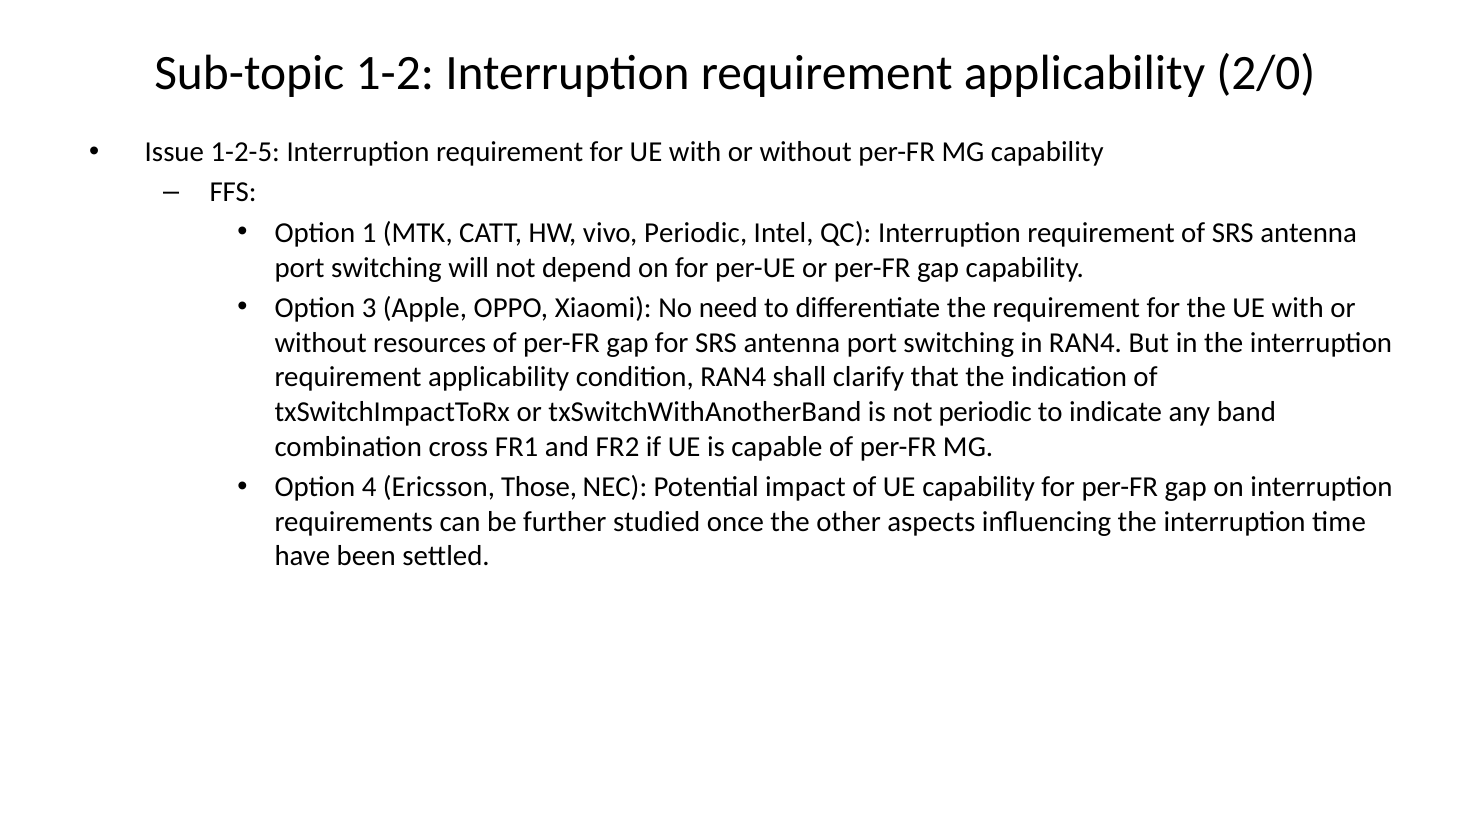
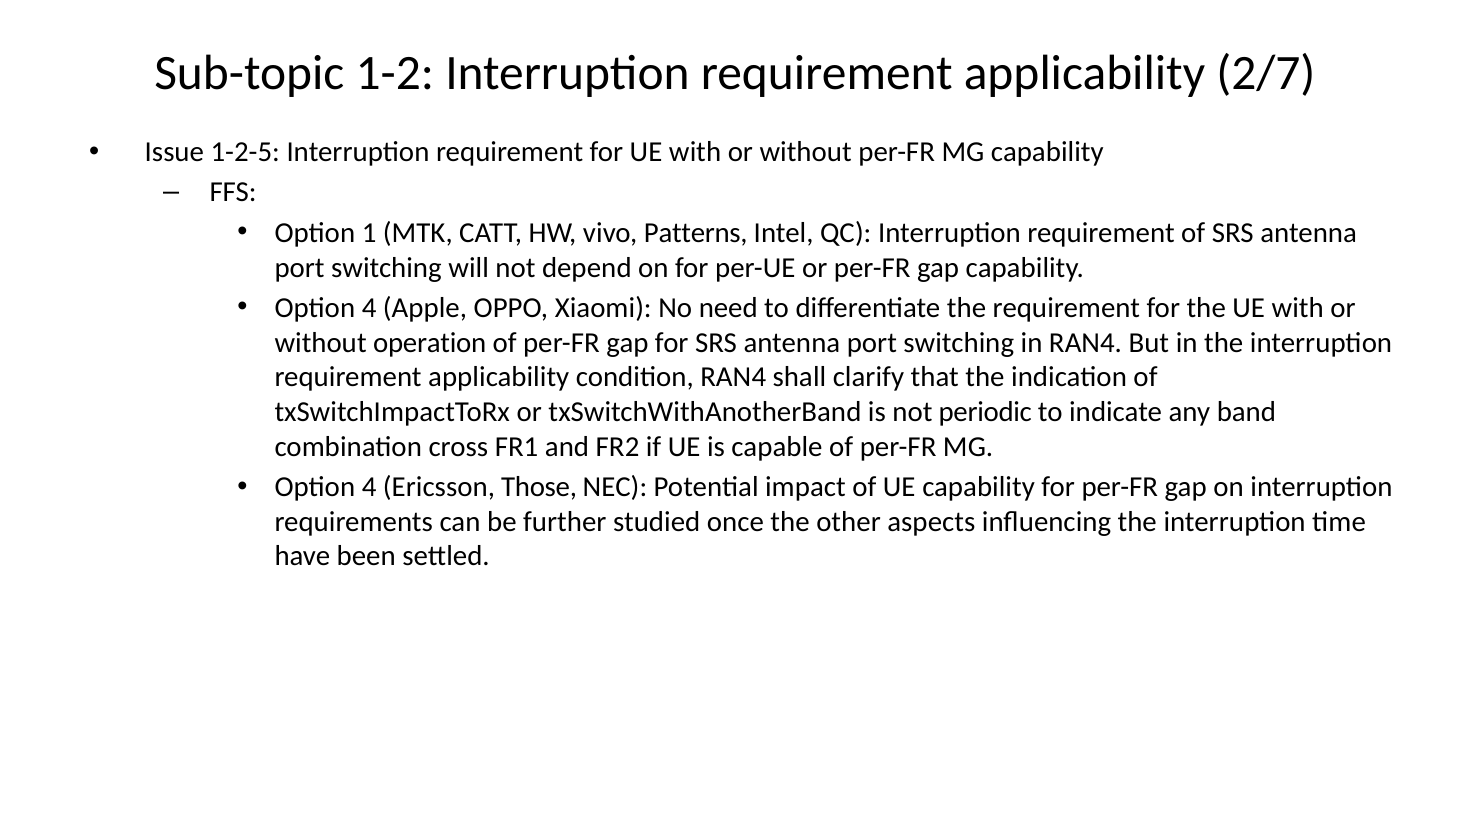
2/0: 2/0 -> 2/7
vivo Periodic: Periodic -> Patterns
3 at (369, 308): 3 -> 4
resources: resources -> operation
